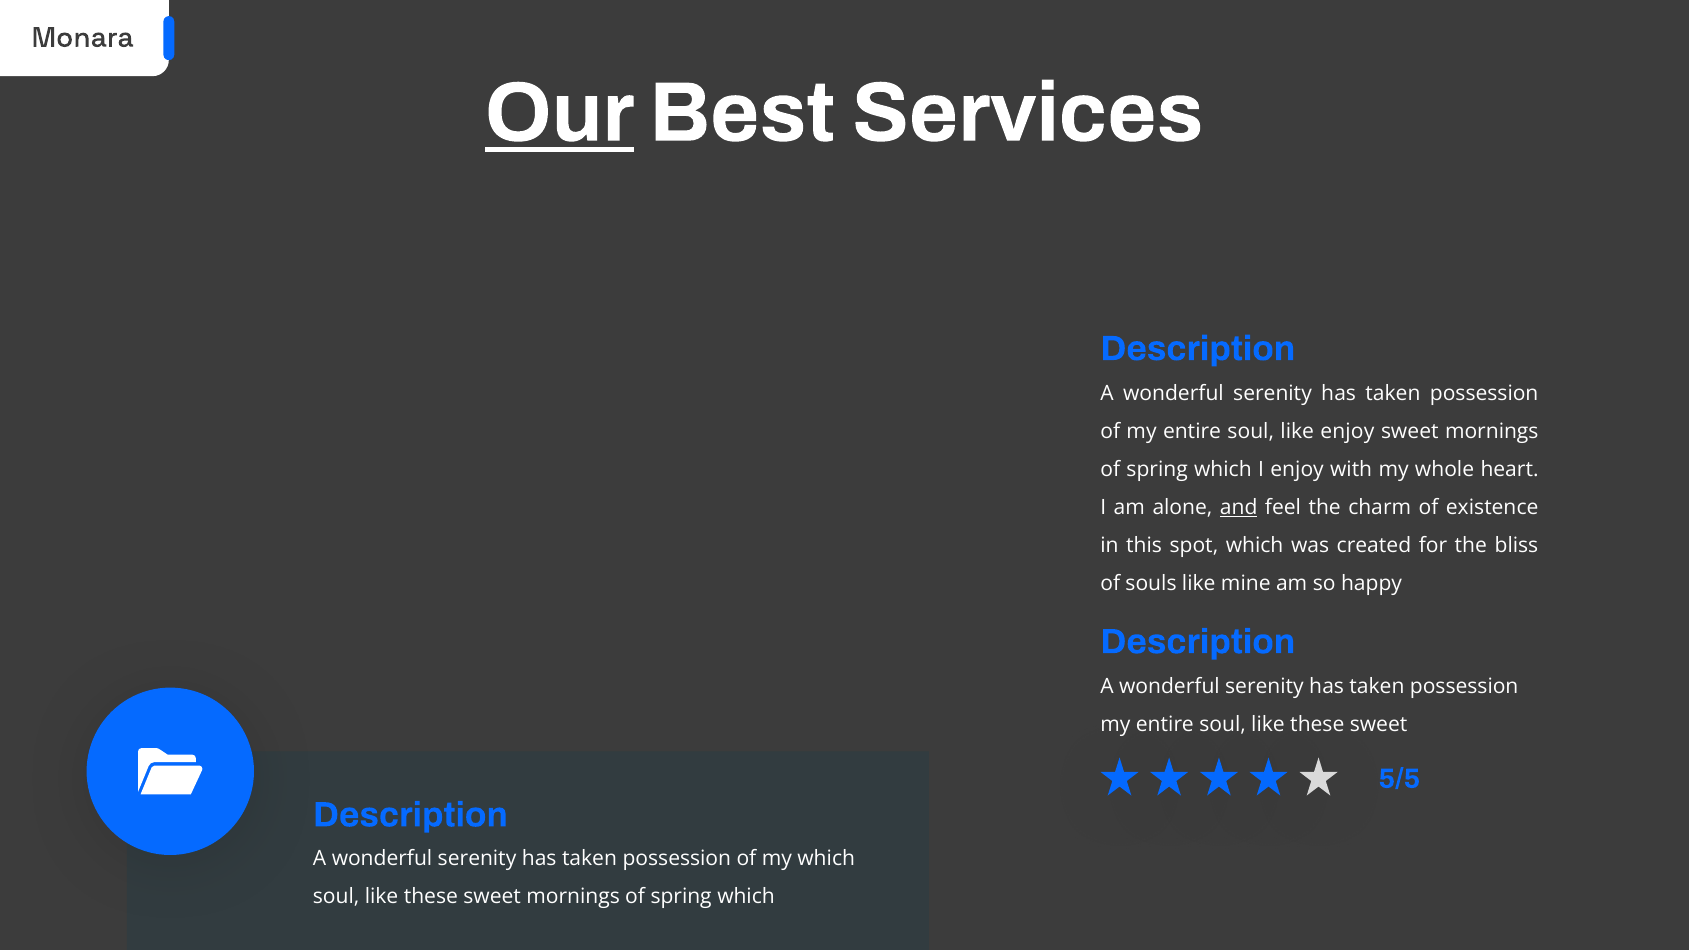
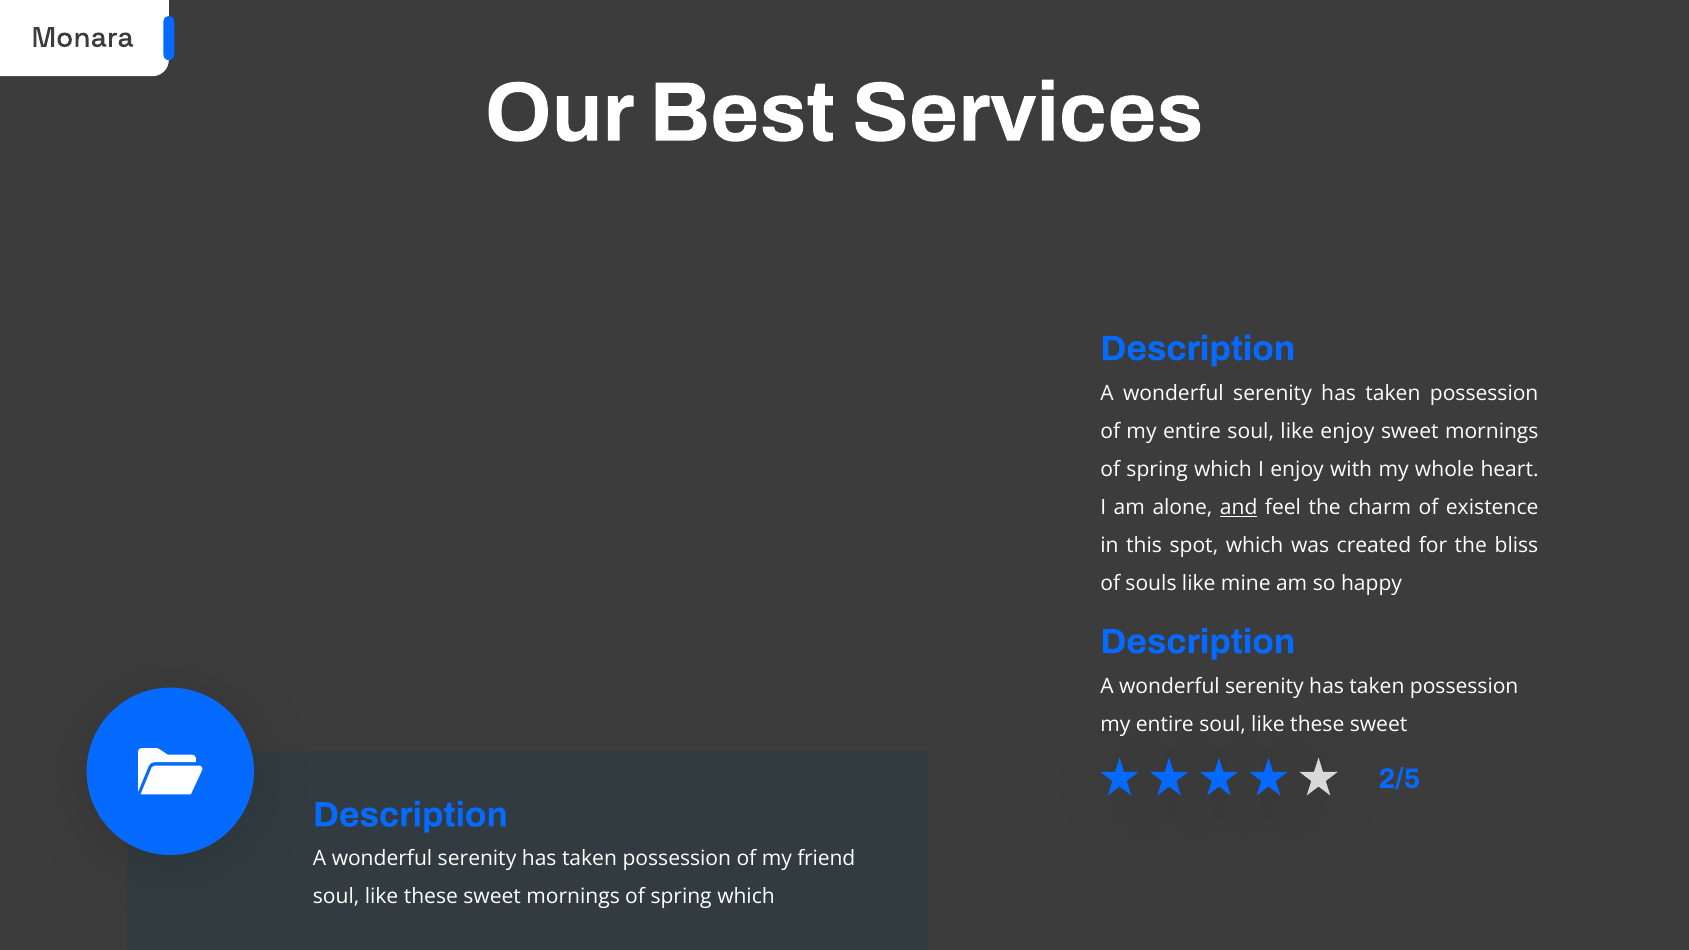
Our underline: present -> none
5/5: 5/5 -> 2/5
my which: which -> friend
